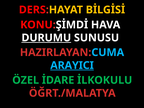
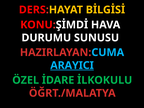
DURUMU underline: present -> none
